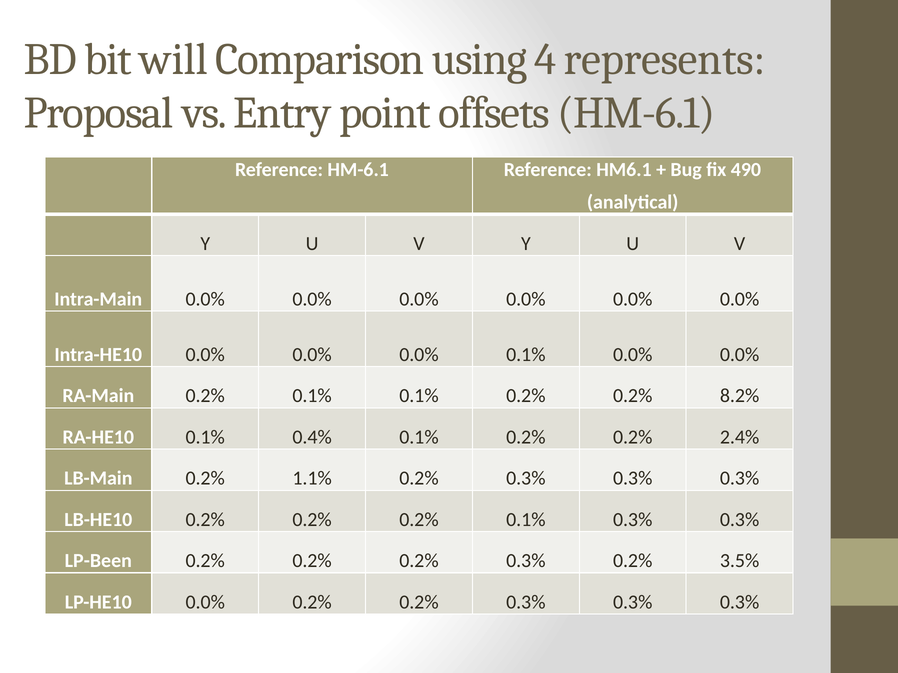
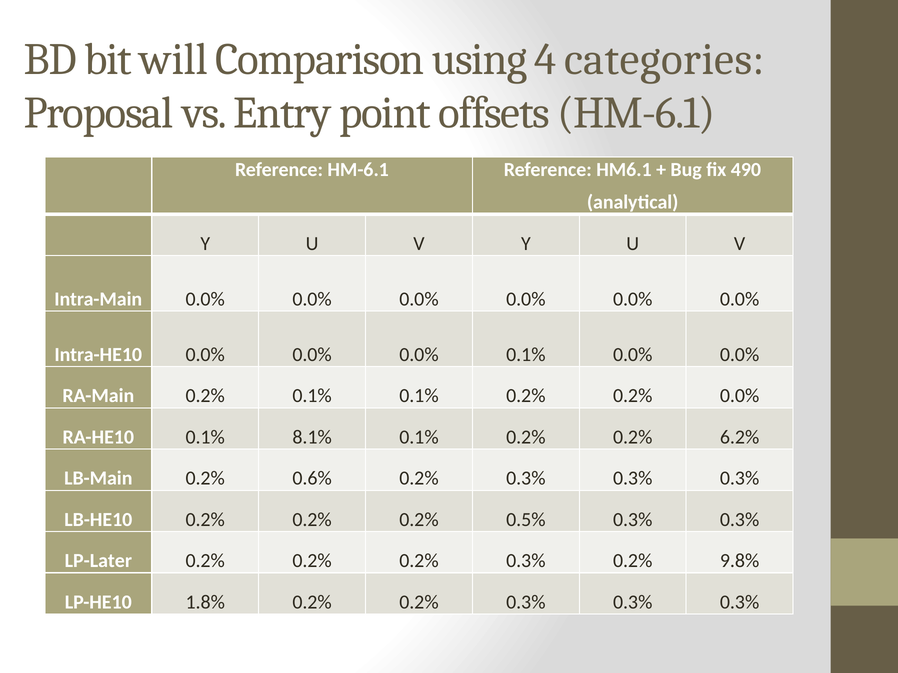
represents: represents -> categories
0.2% 8.2%: 8.2% -> 0.0%
0.4%: 0.4% -> 8.1%
2.4%: 2.4% -> 6.2%
1.1%: 1.1% -> 0.6%
0.2% 0.2% 0.1%: 0.1% -> 0.5%
LP-Been: LP-Been -> LP-Later
3.5%: 3.5% -> 9.8%
LP-HE10 0.0%: 0.0% -> 1.8%
